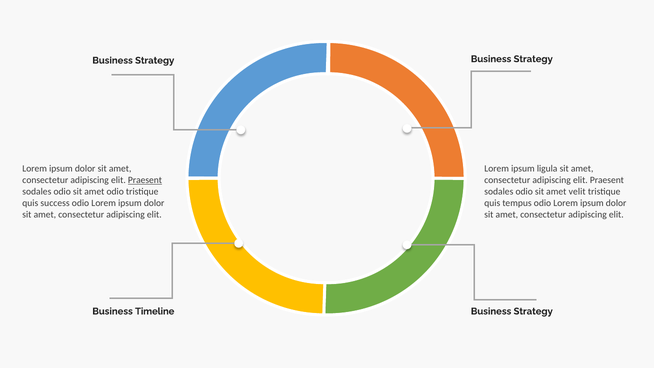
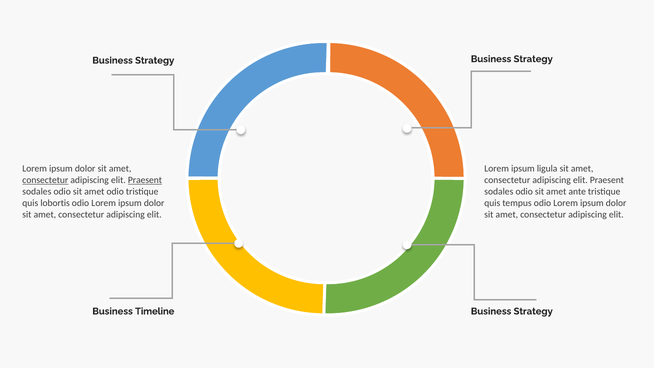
consectetur at (45, 180) underline: none -> present
velit: velit -> ante
success: success -> lobortis
